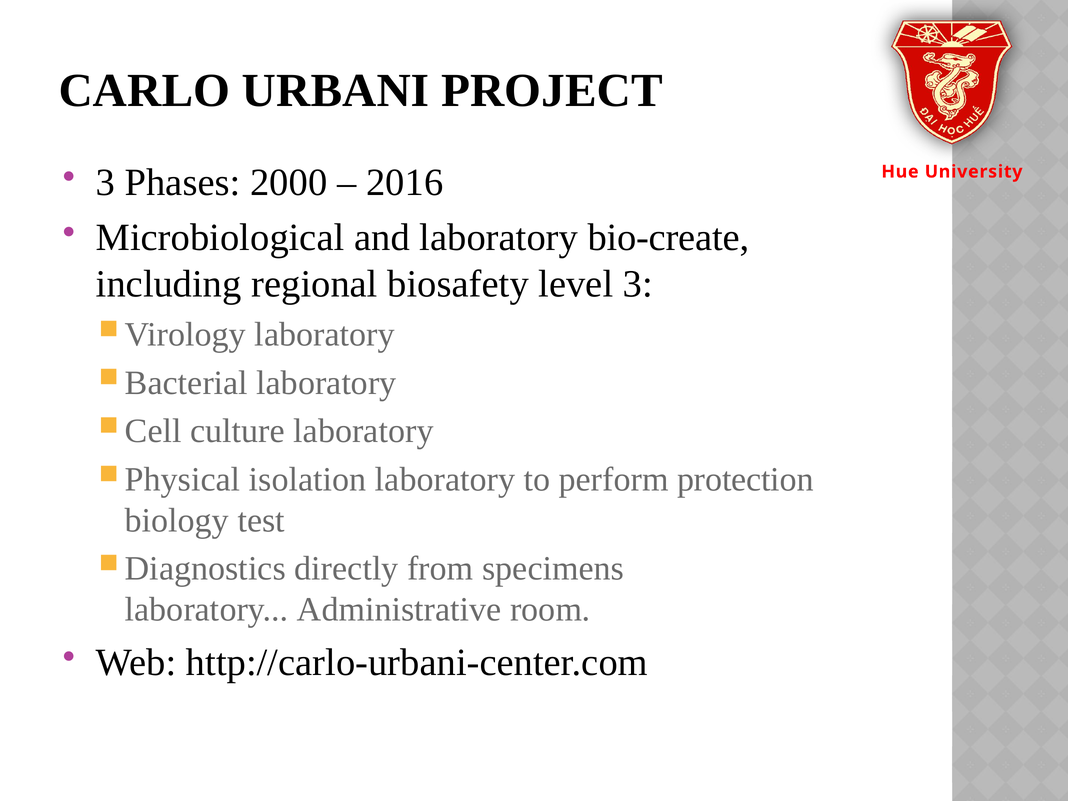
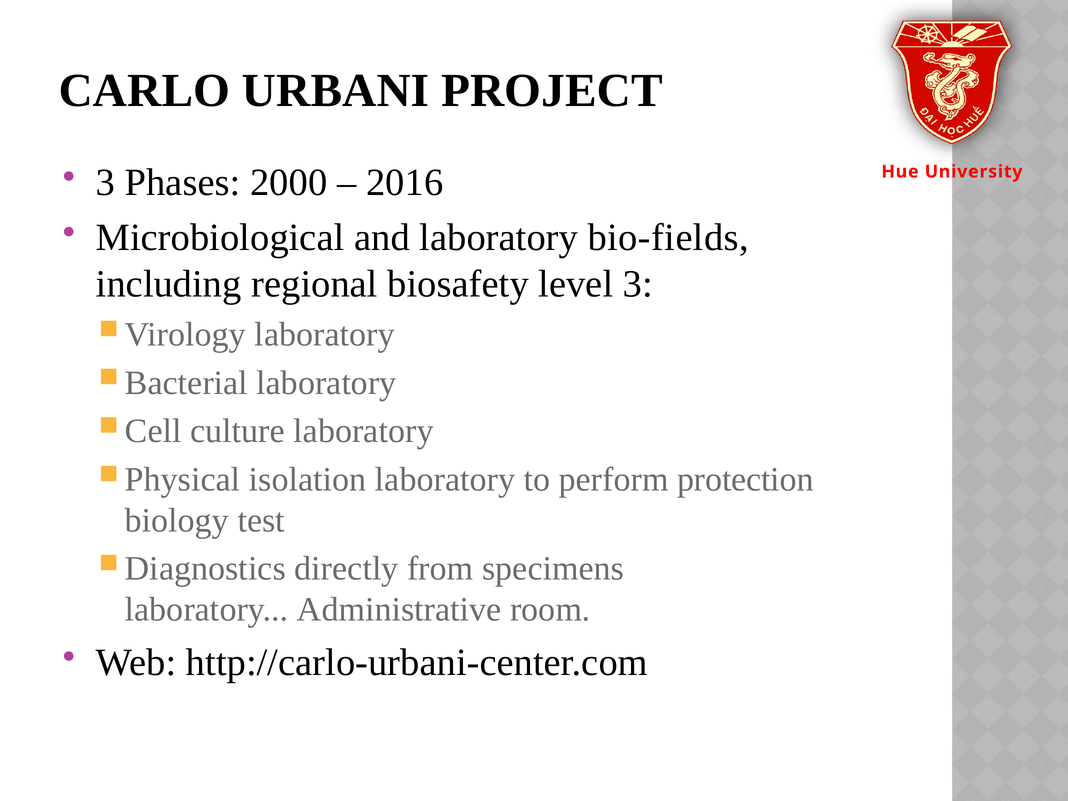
bio-create: bio-create -> bio-fields
